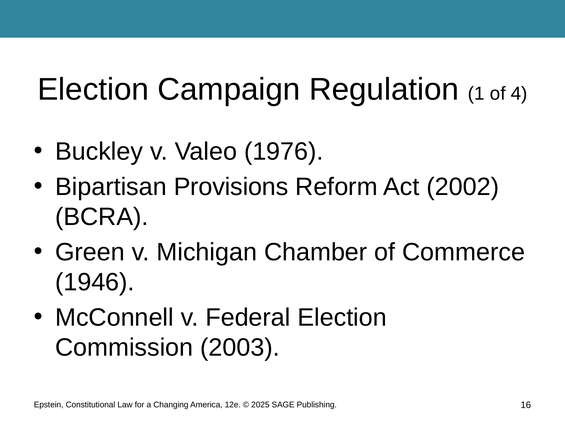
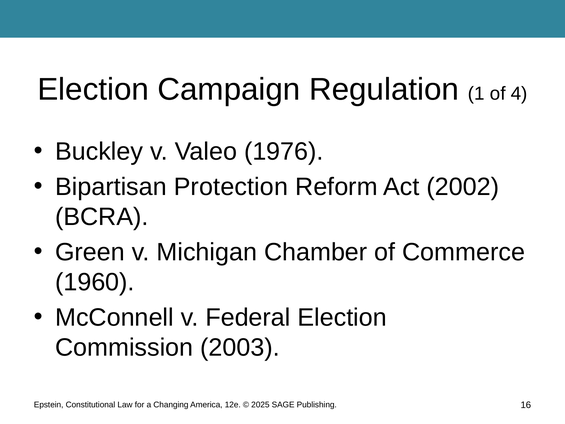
Provisions: Provisions -> Protection
1946: 1946 -> 1960
